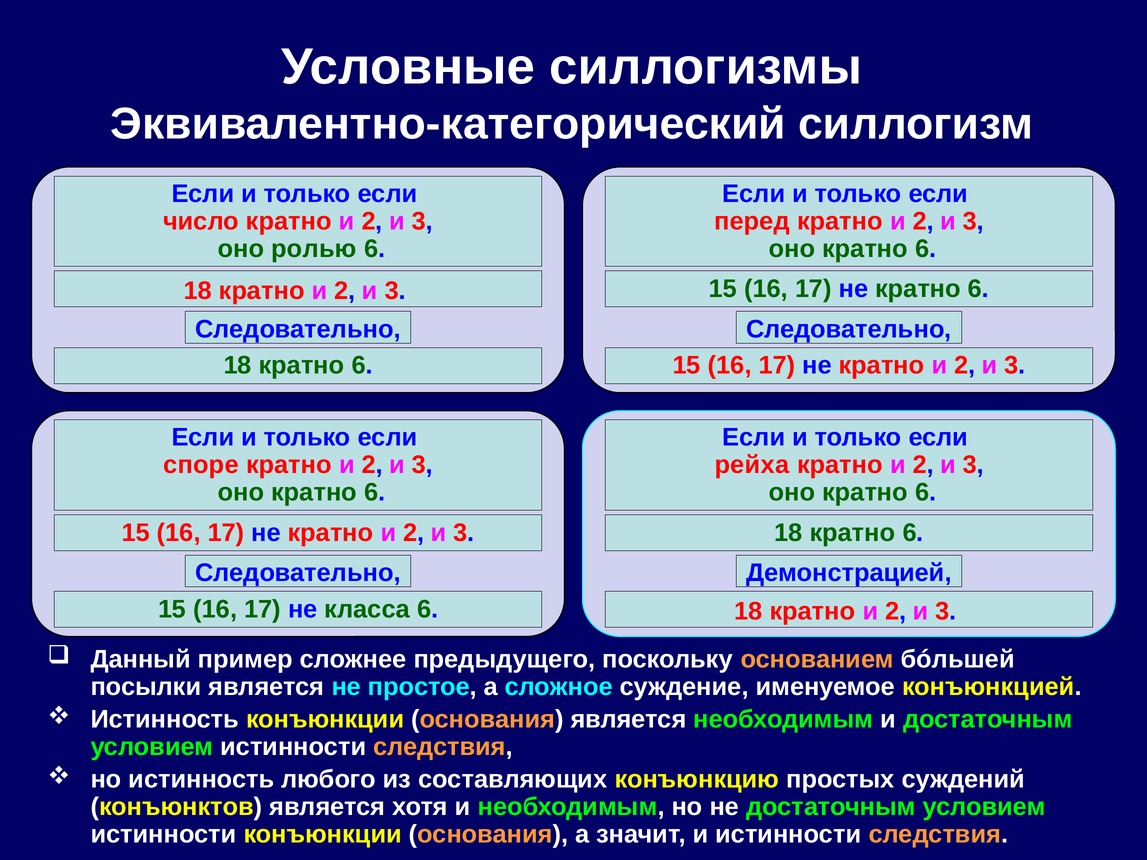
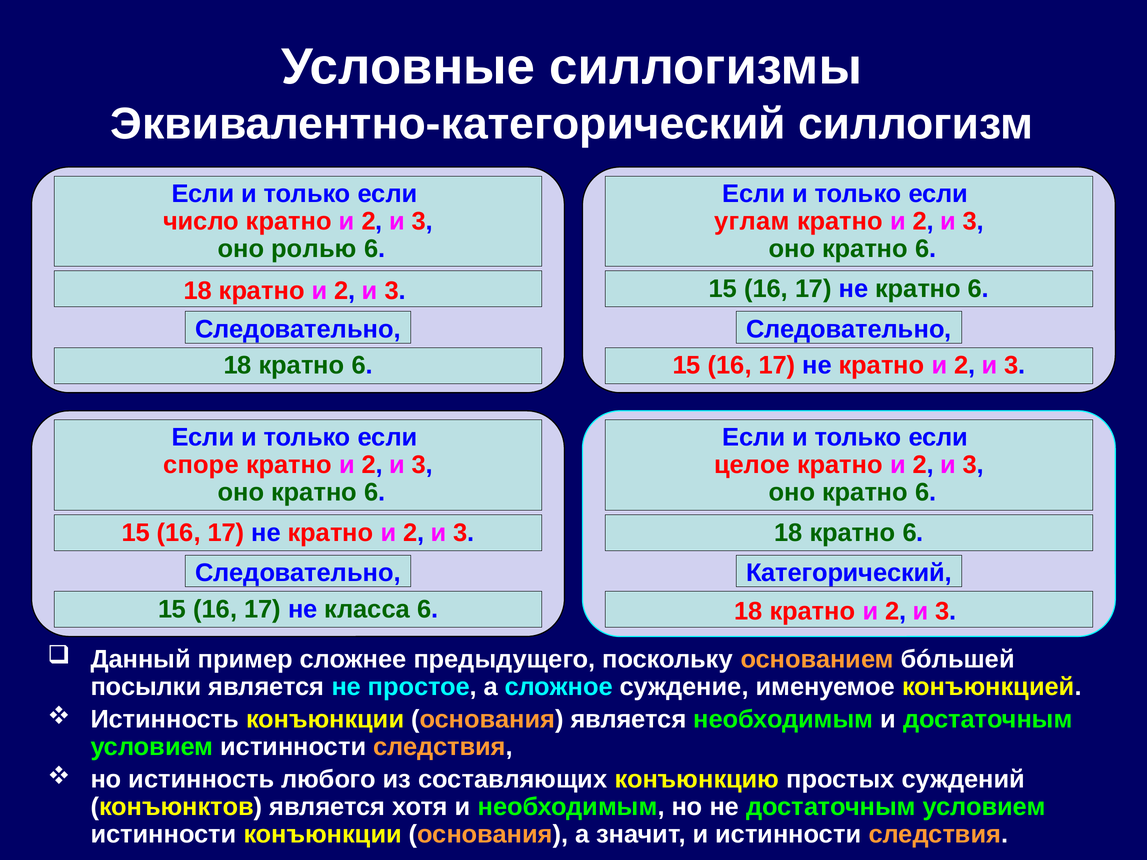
перед: перед -> углам
рейха: рейха -> целое
Демонстрацией: Демонстрацией -> Категорический
